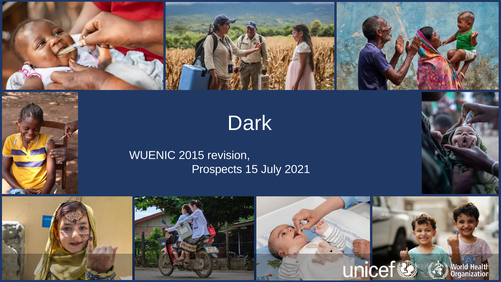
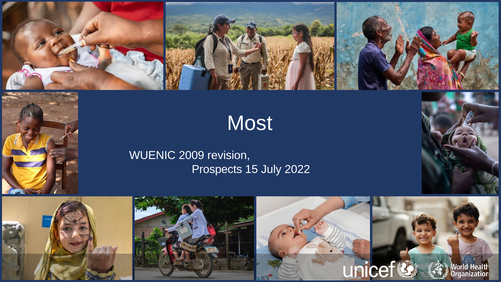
Dark: Dark -> Most
2015: 2015 -> 2009
2021: 2021 -> 2022
